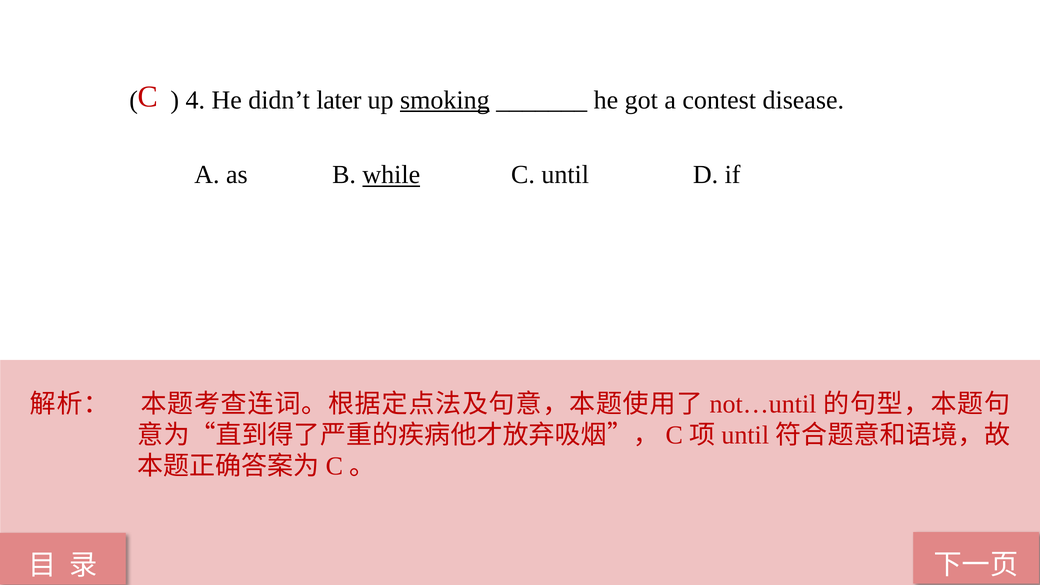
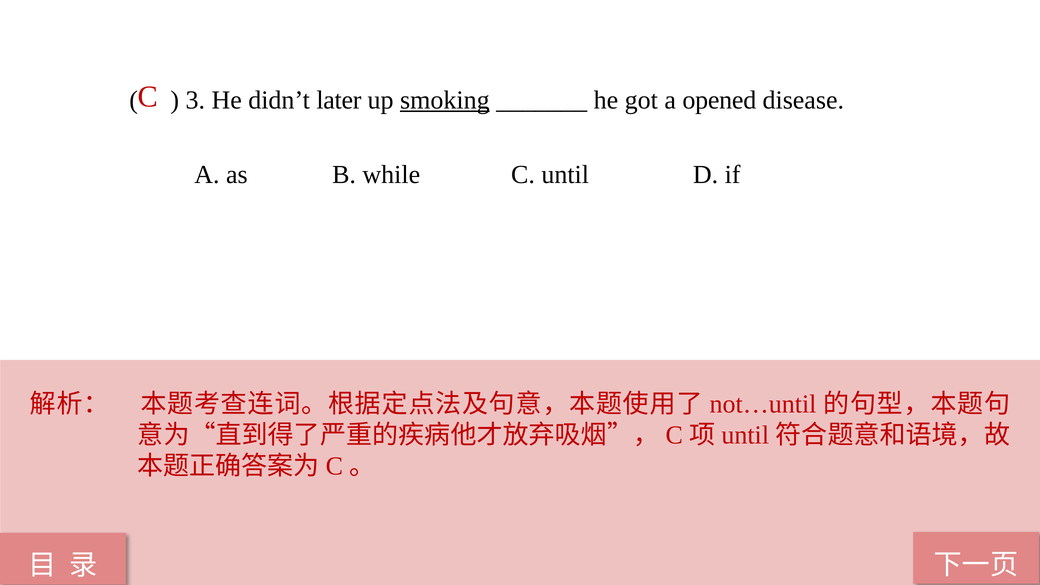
4: 4 -> 3
contest: contest -> opened
while underline: present -> none
